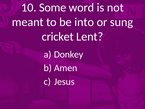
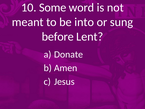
cricket: cricket -> before
Donkey: Donkey -> Donate
